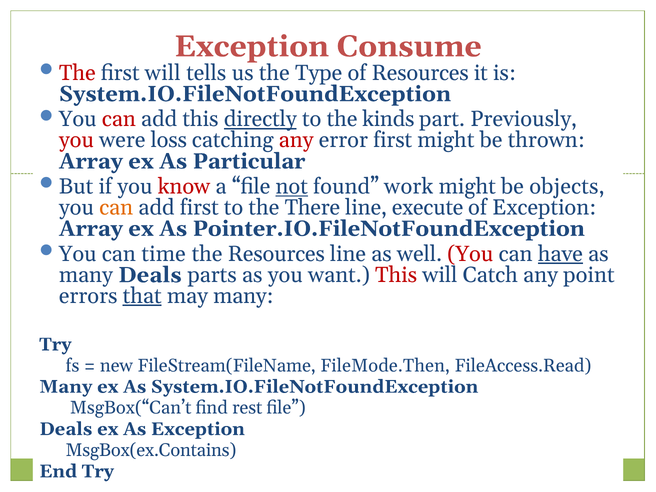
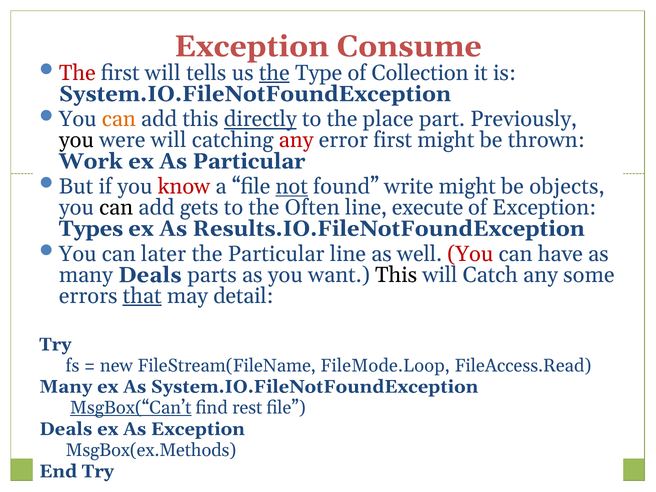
the at (274, 73) underline: none -> present
of Resources: Resources -> Collection
can at (119, 119) colour: red -> orange
kinds: kinds -> place
you at (76, 140) colour: red -> black
were loss: loss -> will
Array at (91, 161): Array -> Work
work: work -> write
can at (116, 208) colour: orange -> black
add first: first -> gets
There: There -> Often
Array at (91, 229): Array -> Types
Pointer.IO.FileNotFoundException: Pointer.IO.FileNotFoundException -> Results.IO.FileNotFoundException
time: time -> later
the Resources: Resources -> Particular
have underline: present -> none
This at (396, 275) colour: red -> black
point: point -> some
may many: many -> detail
FileMode.Then: FileMode.Then -> FileMode.Loop
MsgBox(“Can’t underline: none -> present
MsgBox(ex.Contains: MsgBox(ex.Contains -> MsgBox(ex.Methods
